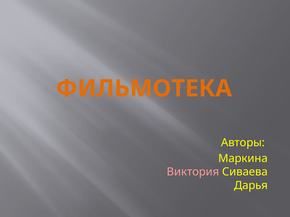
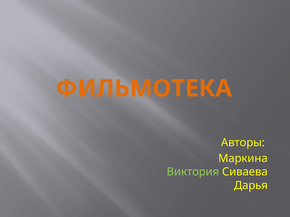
Виктория colour: pink -> light green
